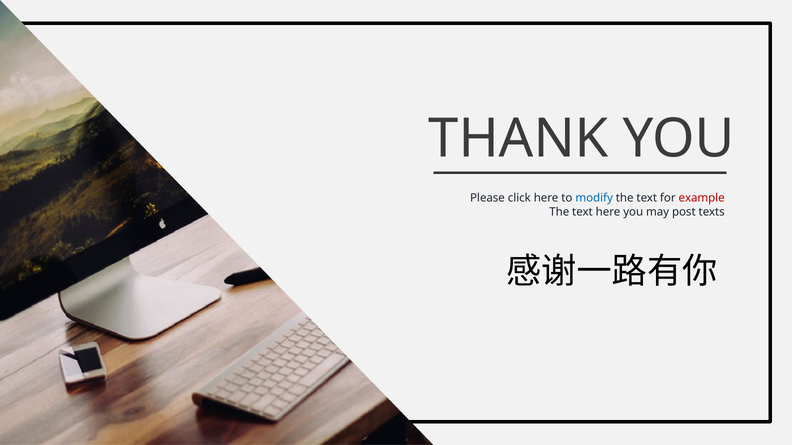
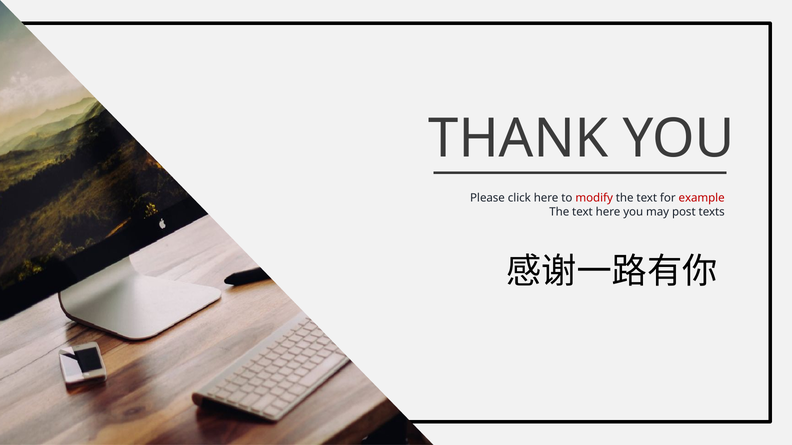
modify colour: blue -> red
